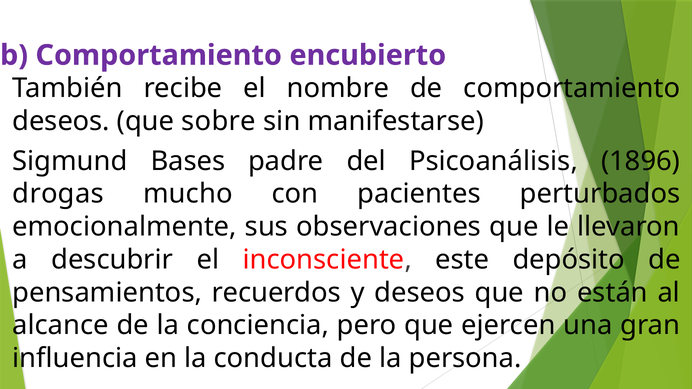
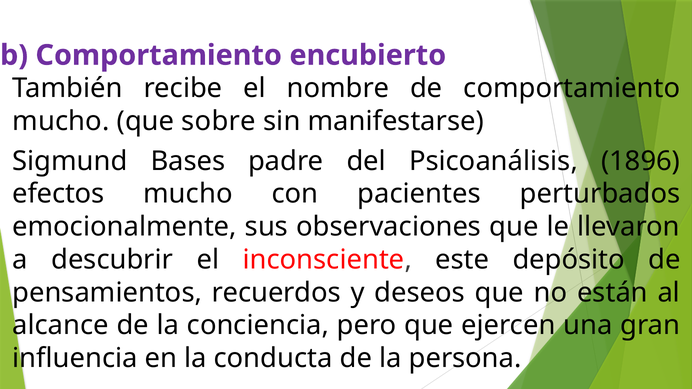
deseos at (61, 121): deseos -> mucho
drogas: drogas -> efectos
